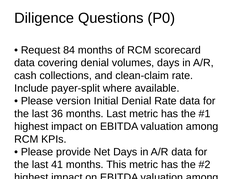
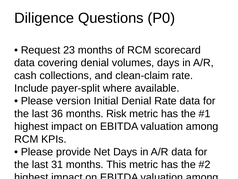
84: 84 -> 23
months Last: Last -> Risk
41: 41 -> 31
